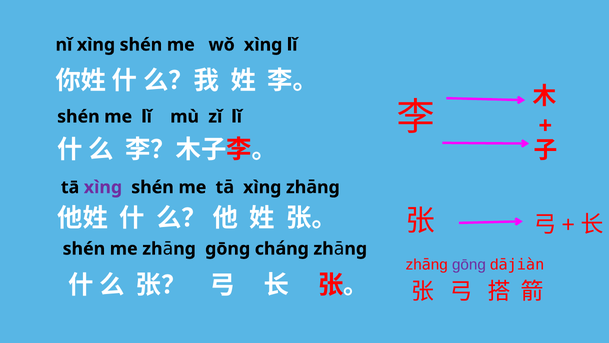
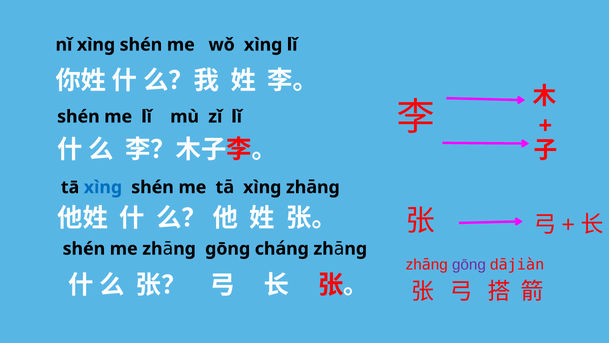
xìnɡ at (103, 187) colour: purple -> blue
